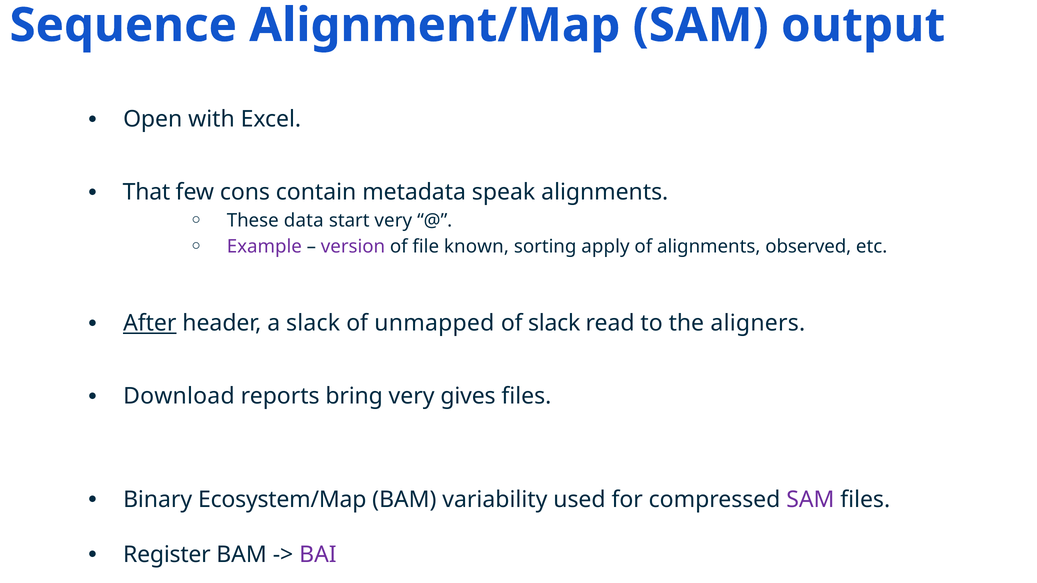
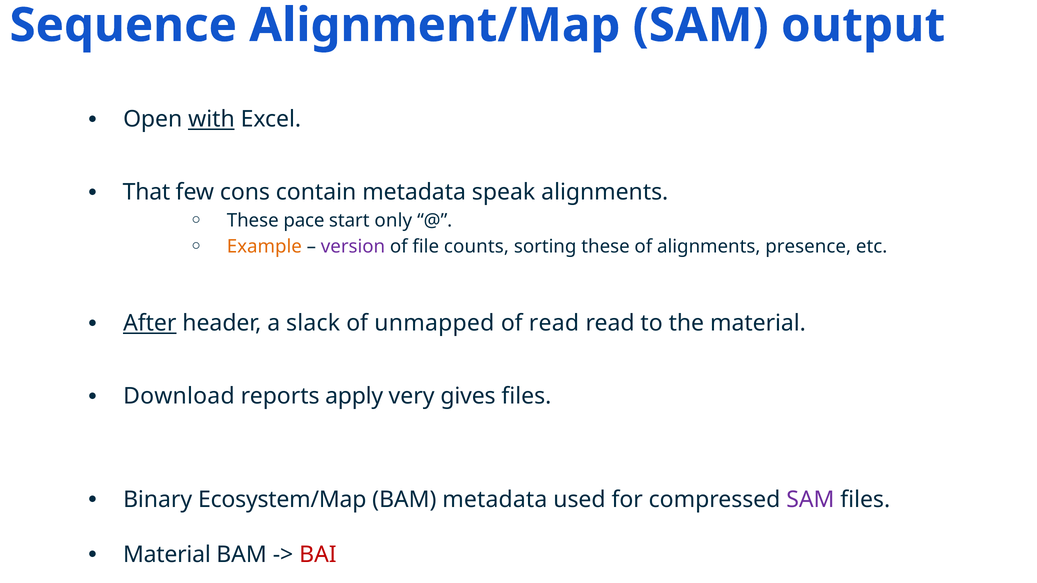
with underline: none -> present
data: data -> pace
start very: very -> only
Example colour: purple -> orange
known: known -> counts
sorting apply: apply -> these
observed: observed -> presence
of slack: slack -> read
the aligners: aligners -> material
bring: bring -> apply
BAM variability: variability -> metadata
Register at (167, 555): Register -> Material
BAI colour: purple -> red
